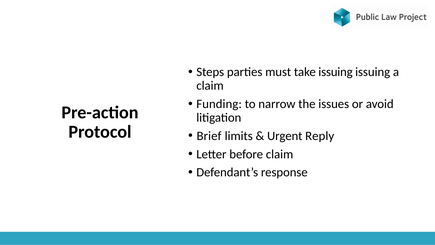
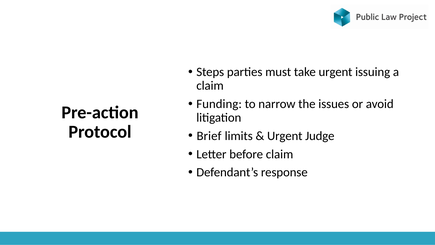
take issuing: issuing -> urgent
Reply: Reply -> Judge
